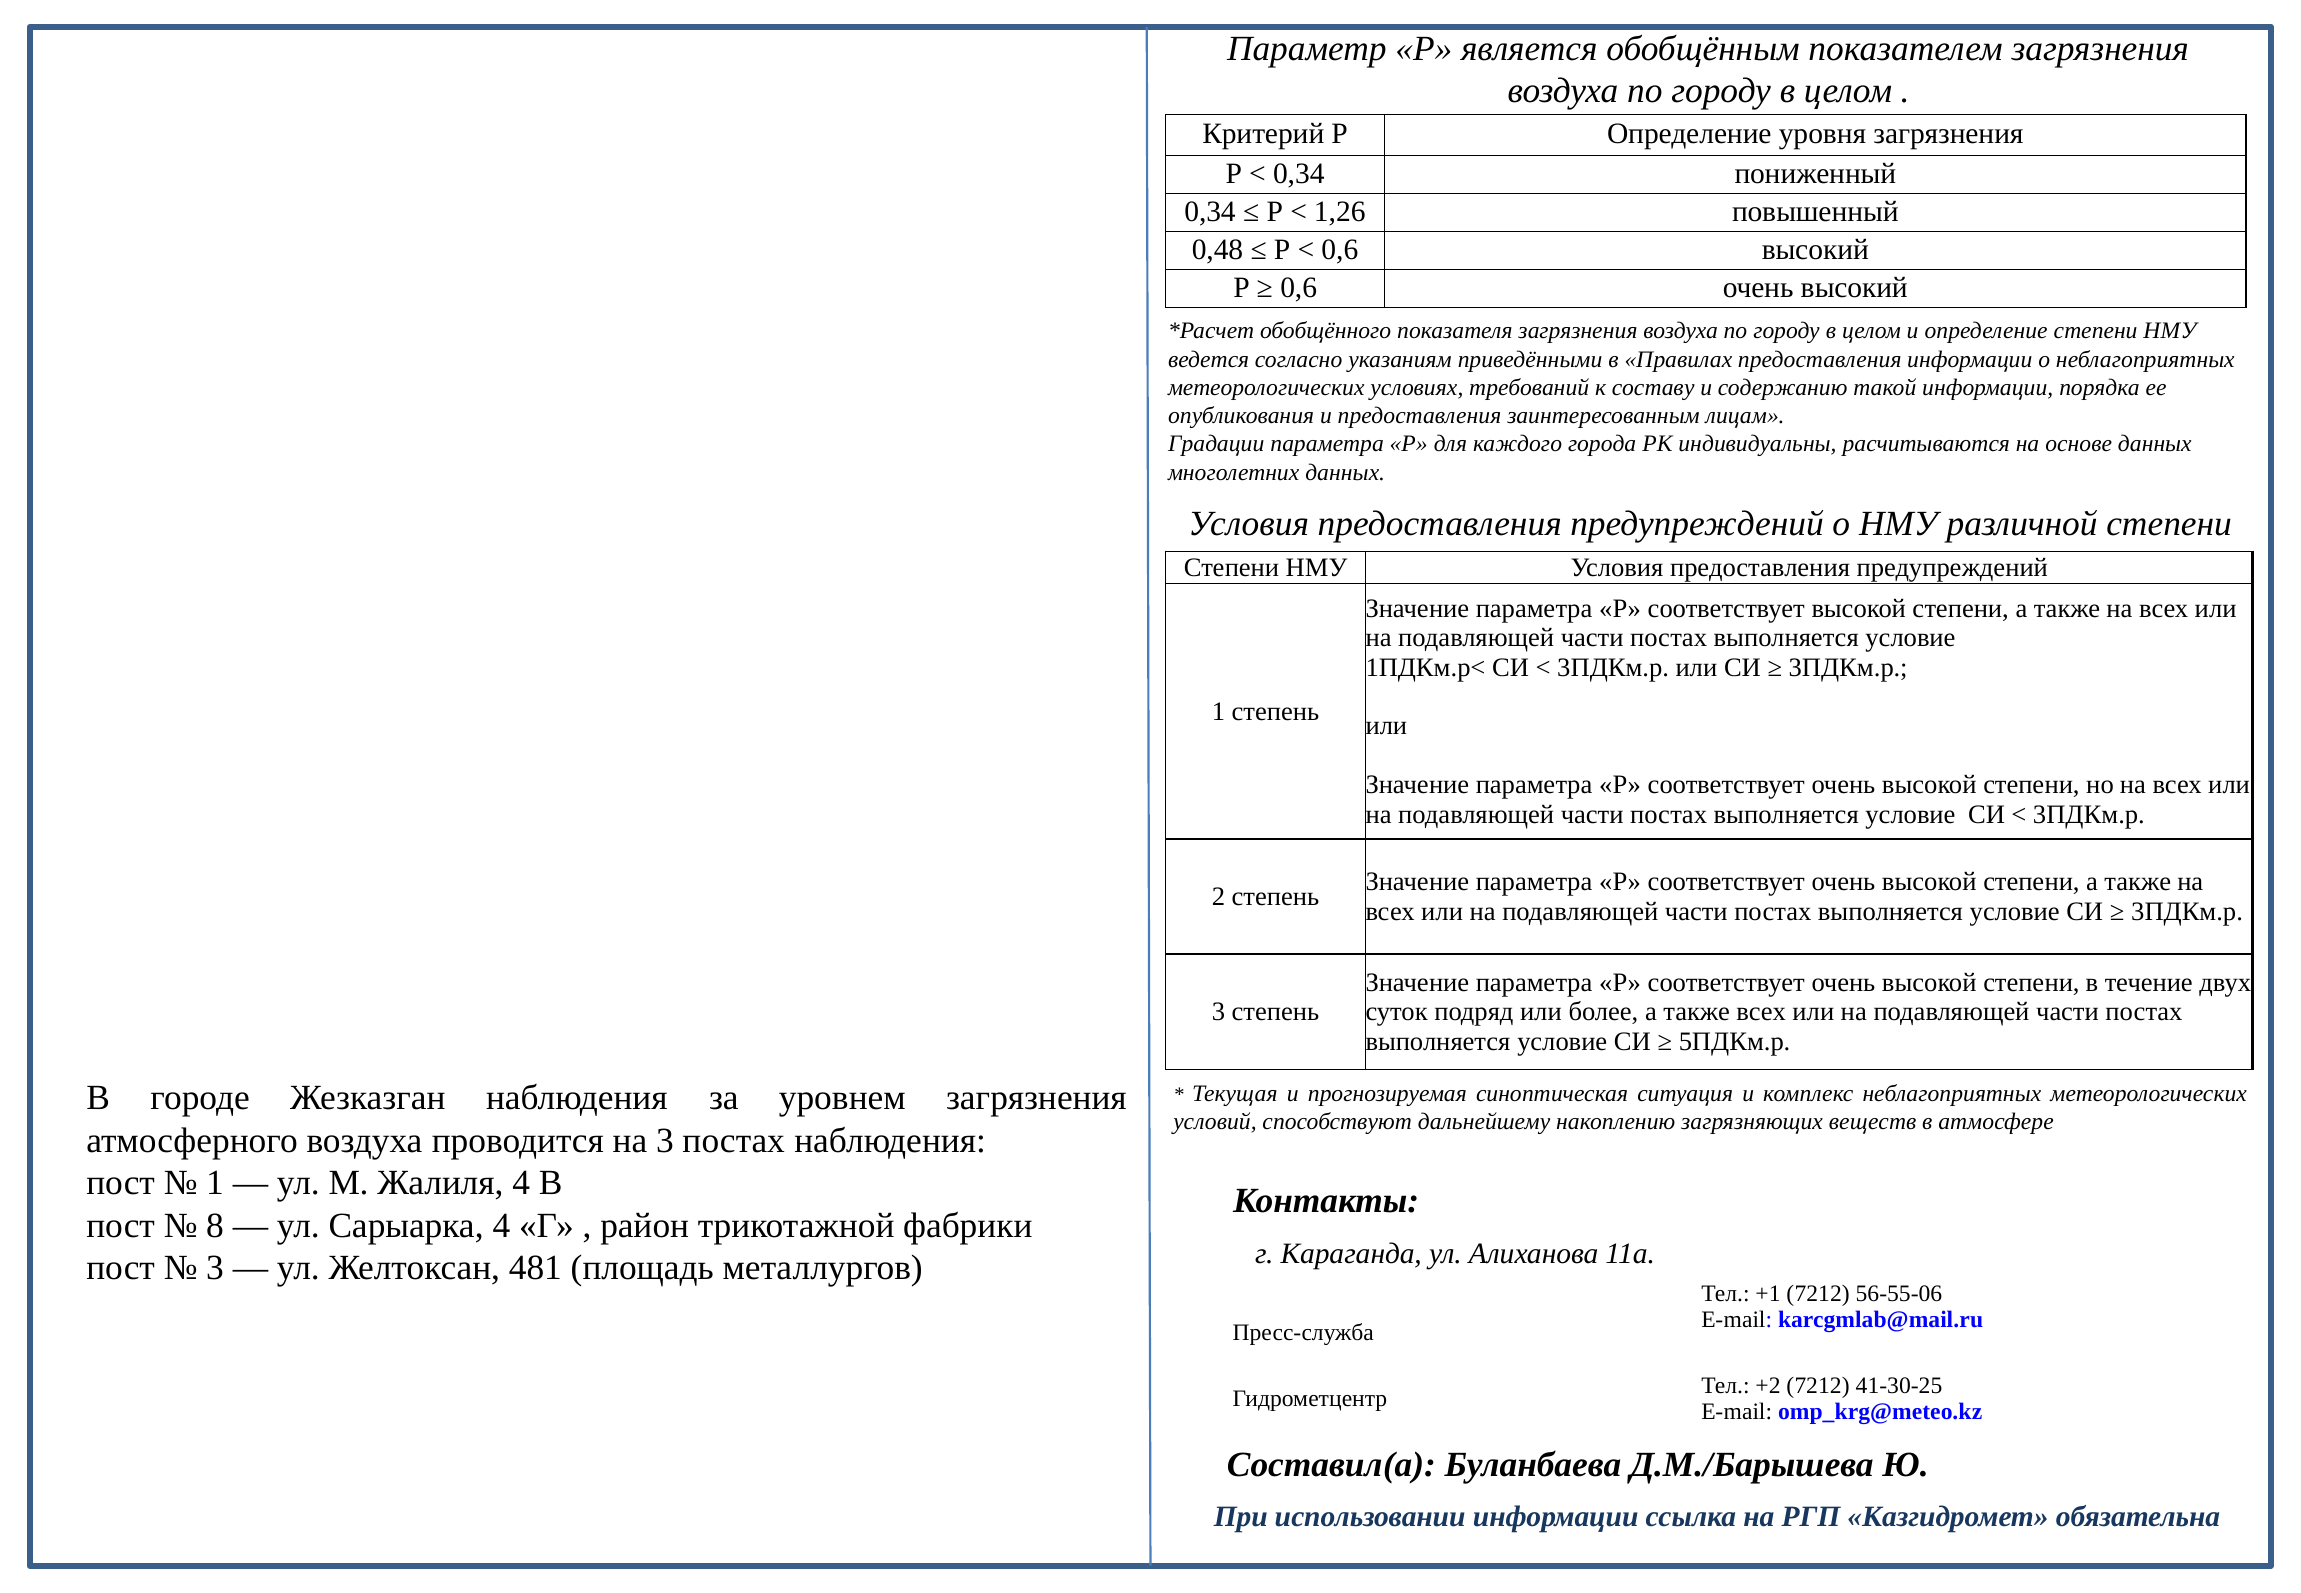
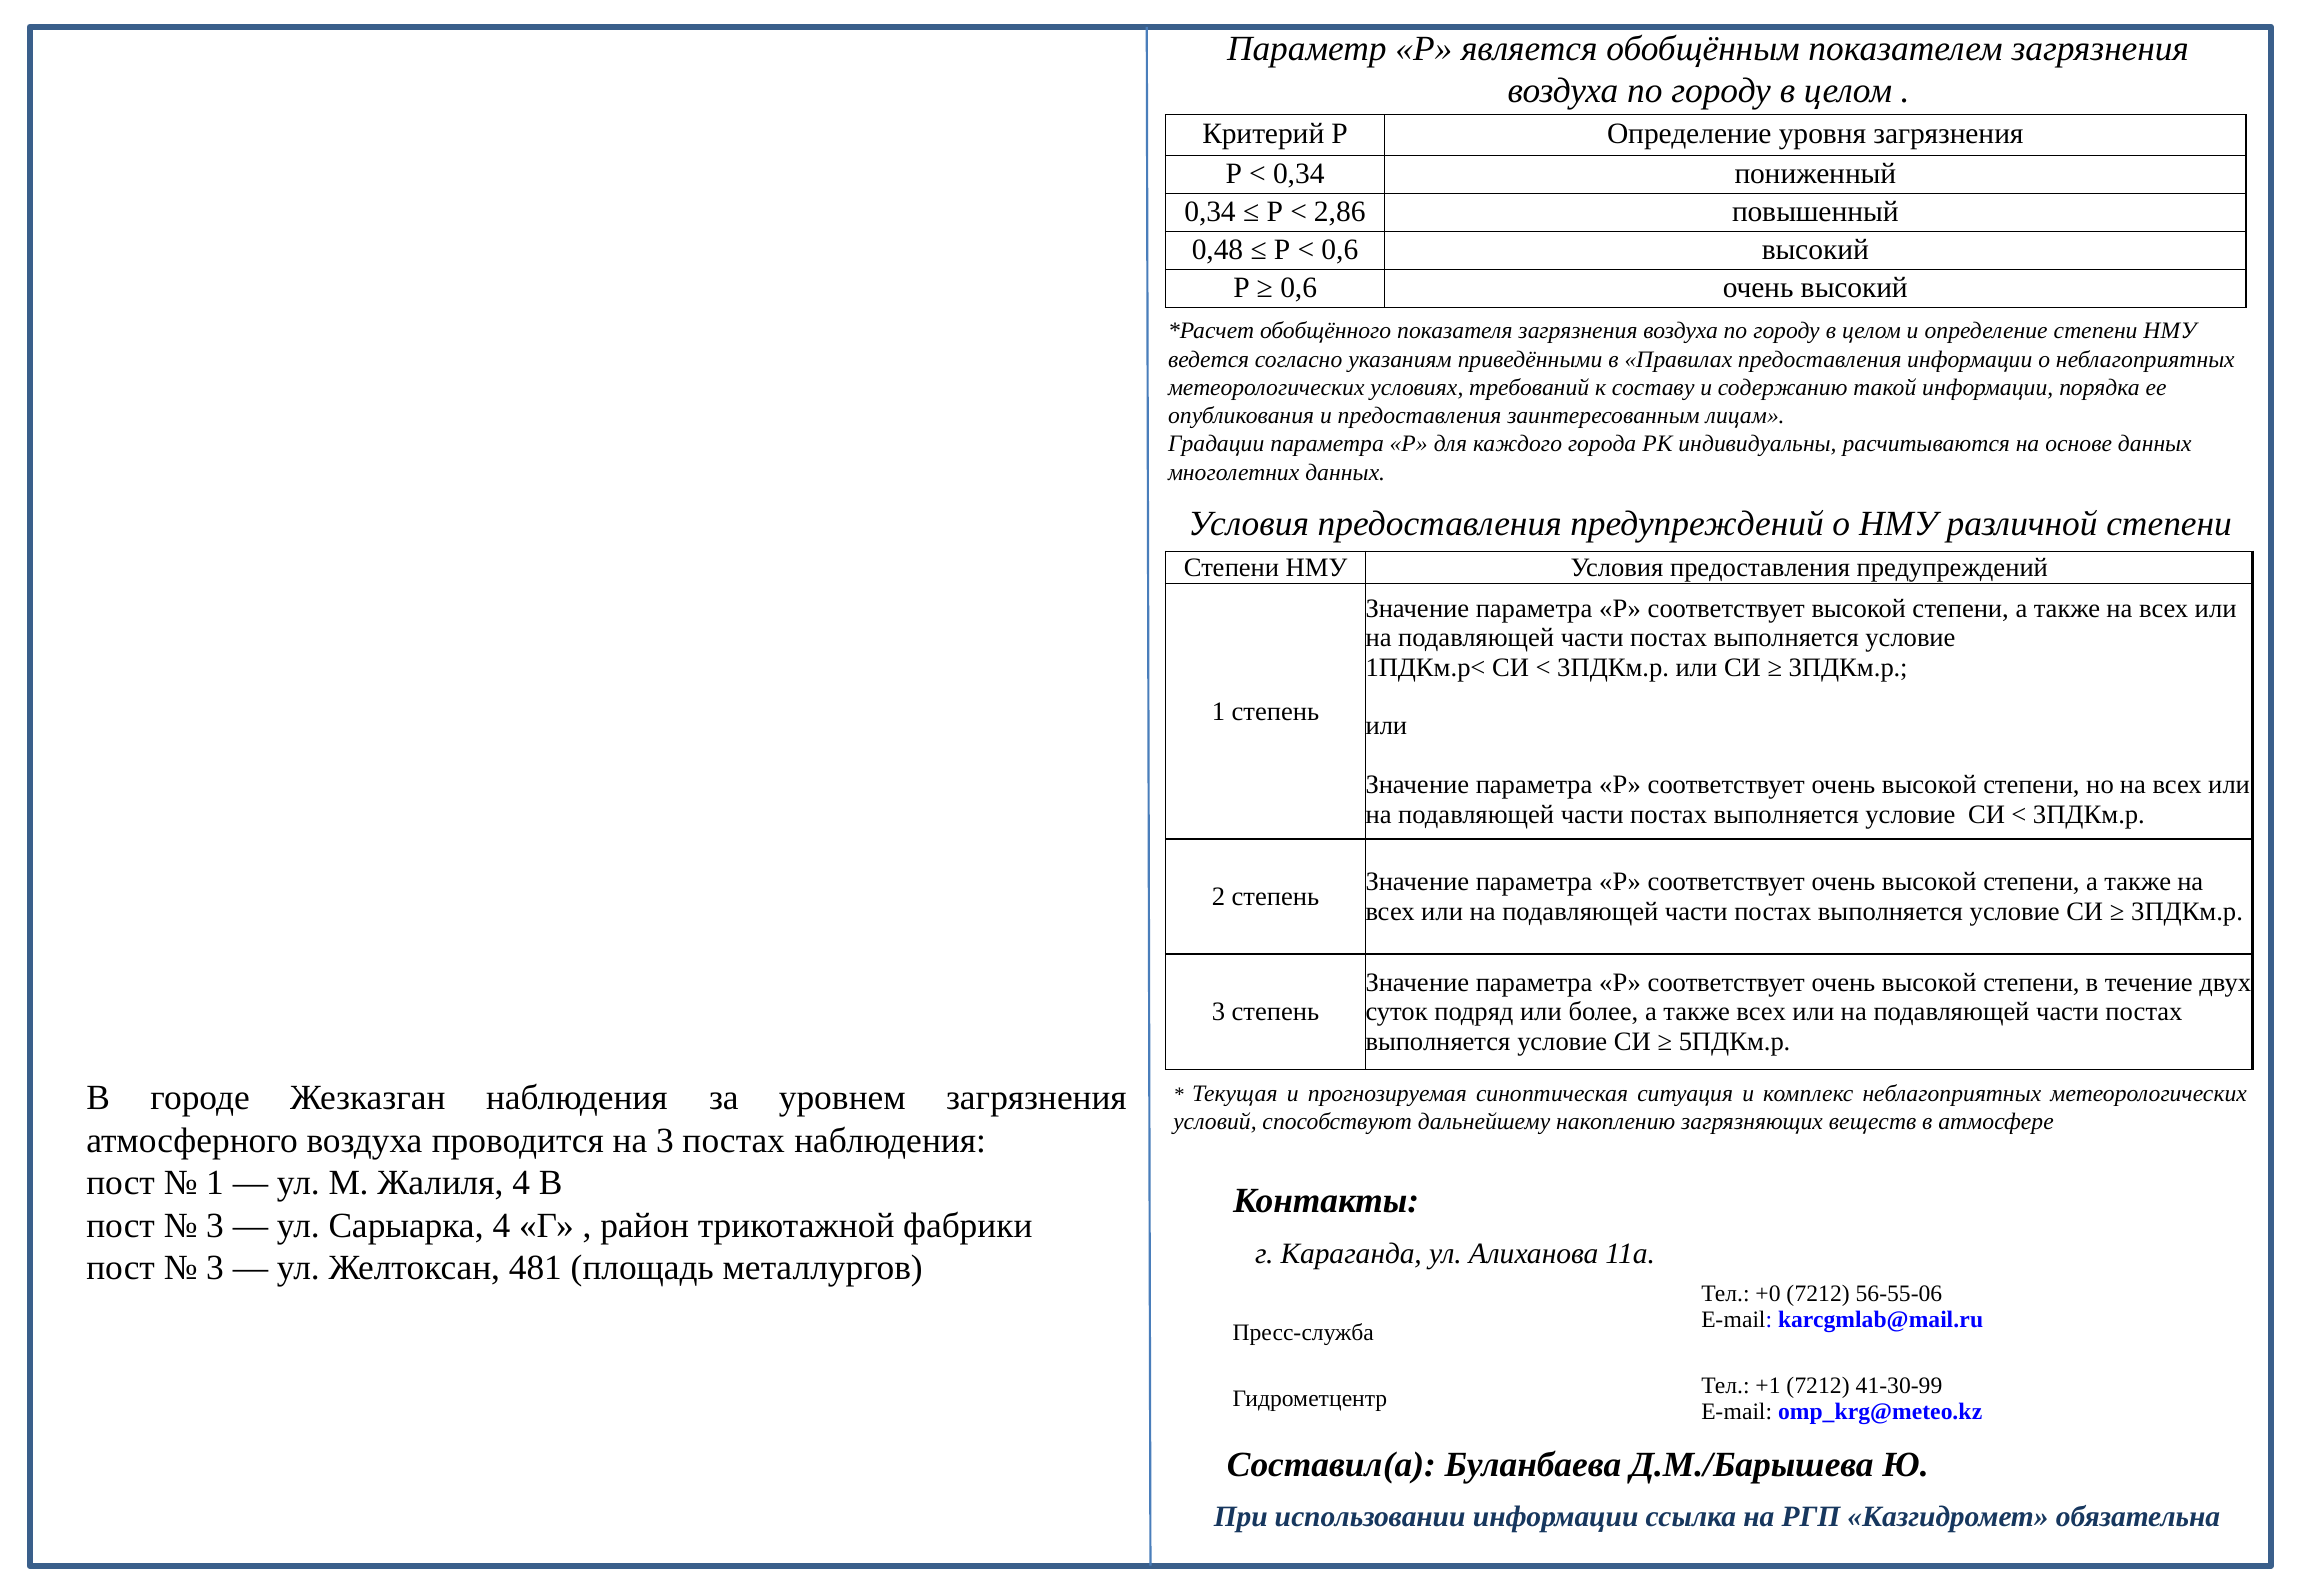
1,26: 1,26 -> 2,86
8 at (215, 1226): 8 -> 3
+1: +1 -> +0
+2: +2 -> +1
41-30-25: 41-30-25 -> 41-30-99
